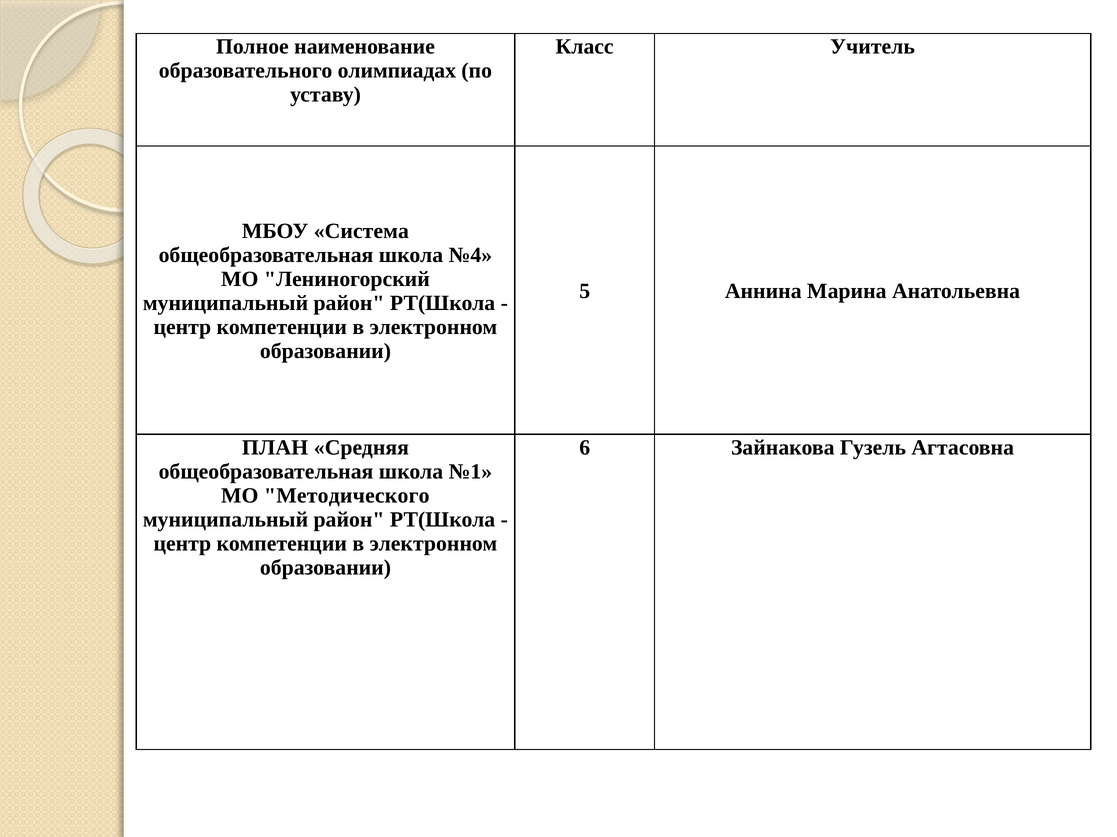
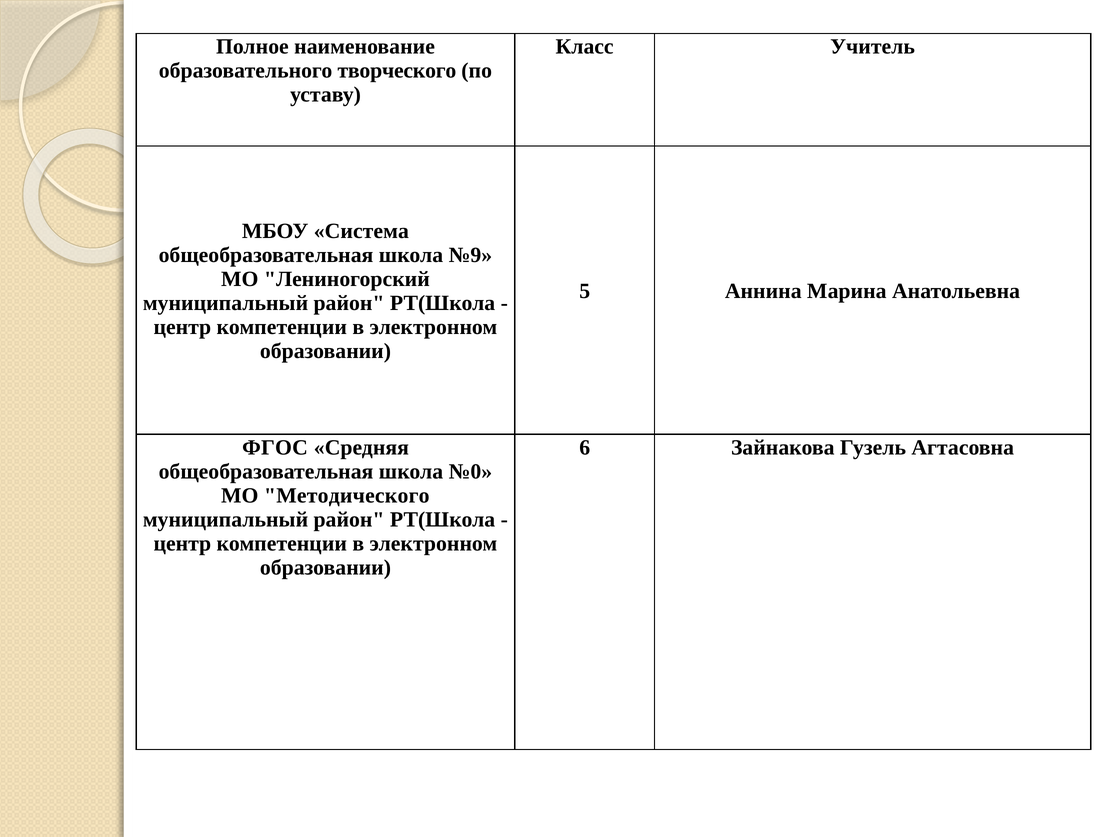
олимпиадах: олимпиадах -> творческого
№4: №4 -> №9
ПЛАН: ПЛАН -> ФГОС
№1: №1 -> №0
